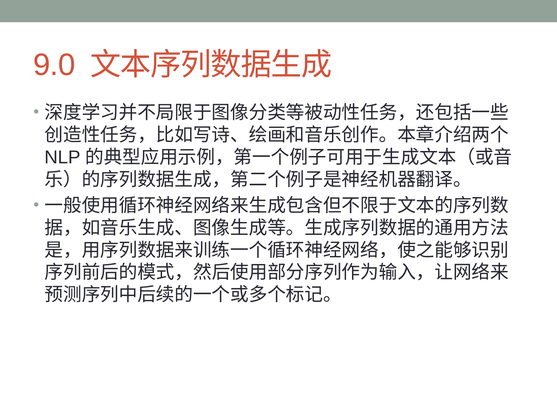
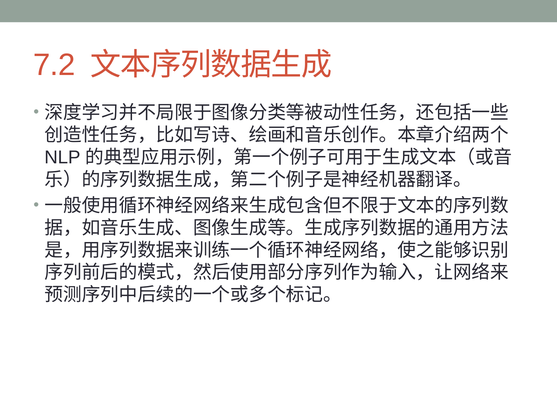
9.0: 9.0 -> 7.2
